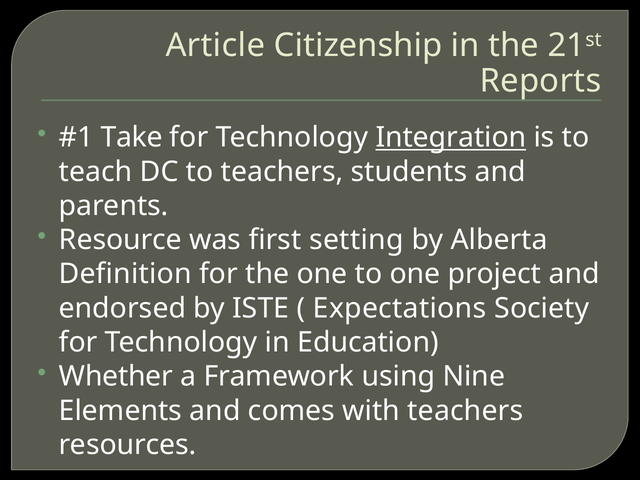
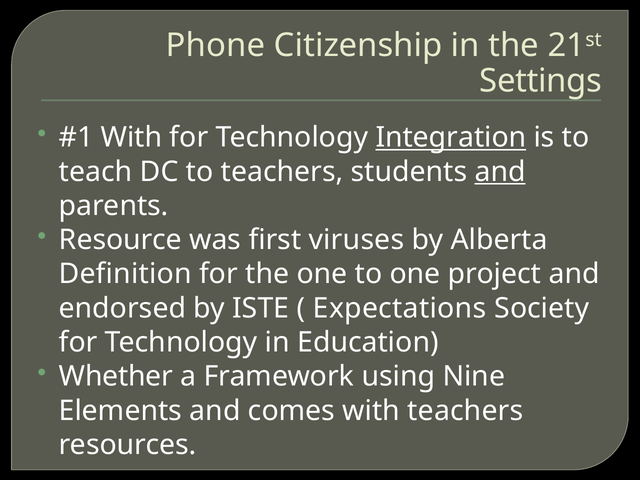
Article: Article -> Phone
Reports: Reports -> Settings
Take at (132, 137): Take -> With
and at (500, 172) underline: none -> present
setting: setting -> viruses
